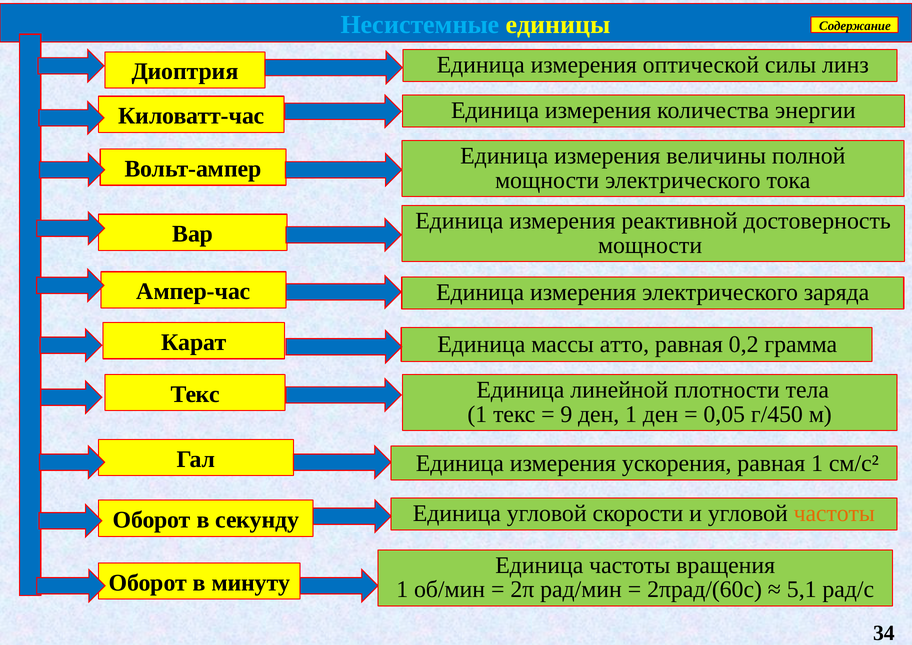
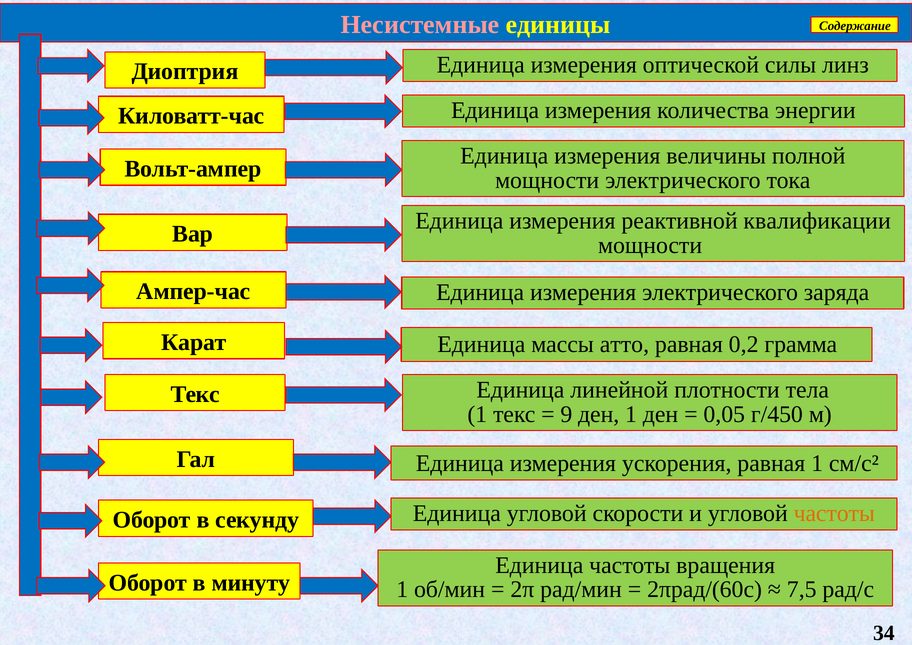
Несистемные colour: light blue -> pink
достоверность: достоверность -> квалификации
5,1: 5,1 -> 7,5
